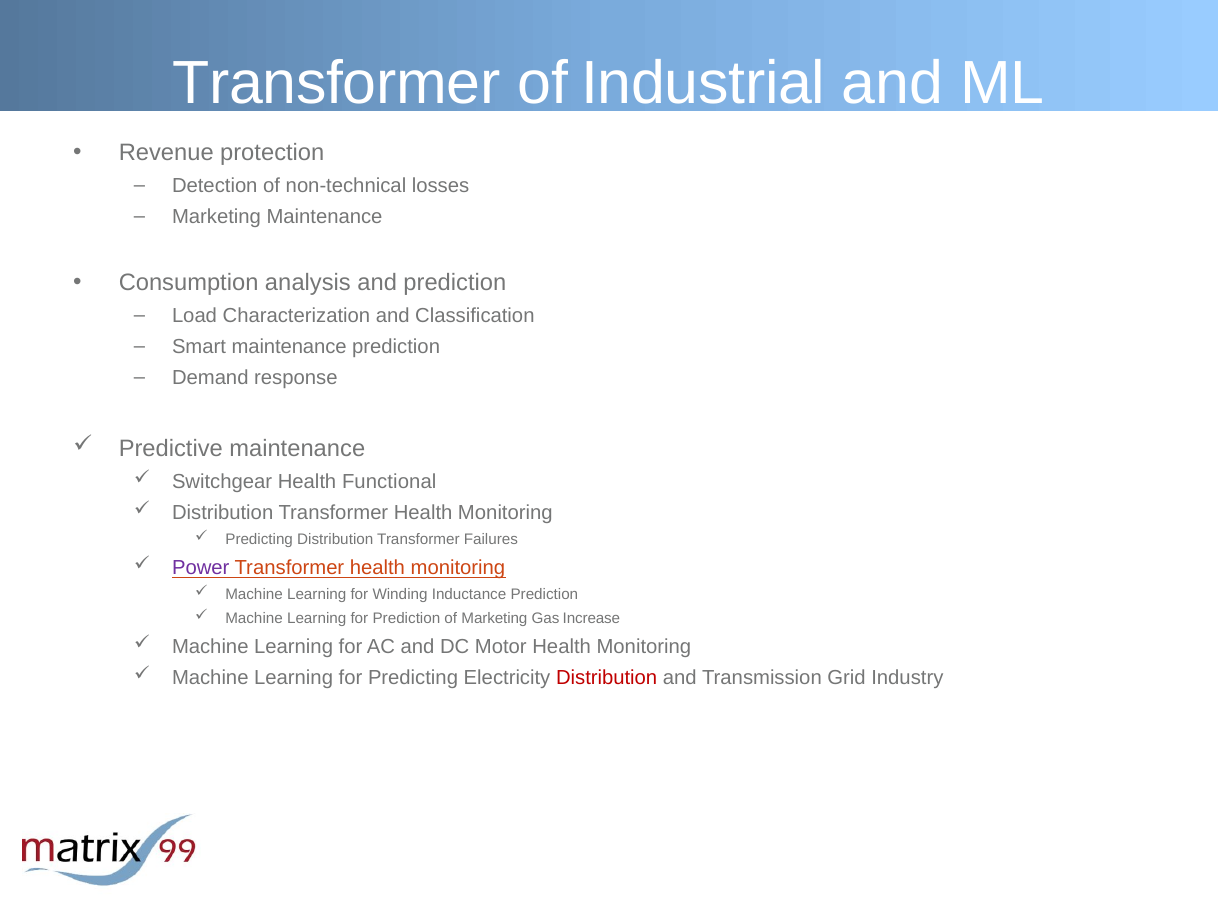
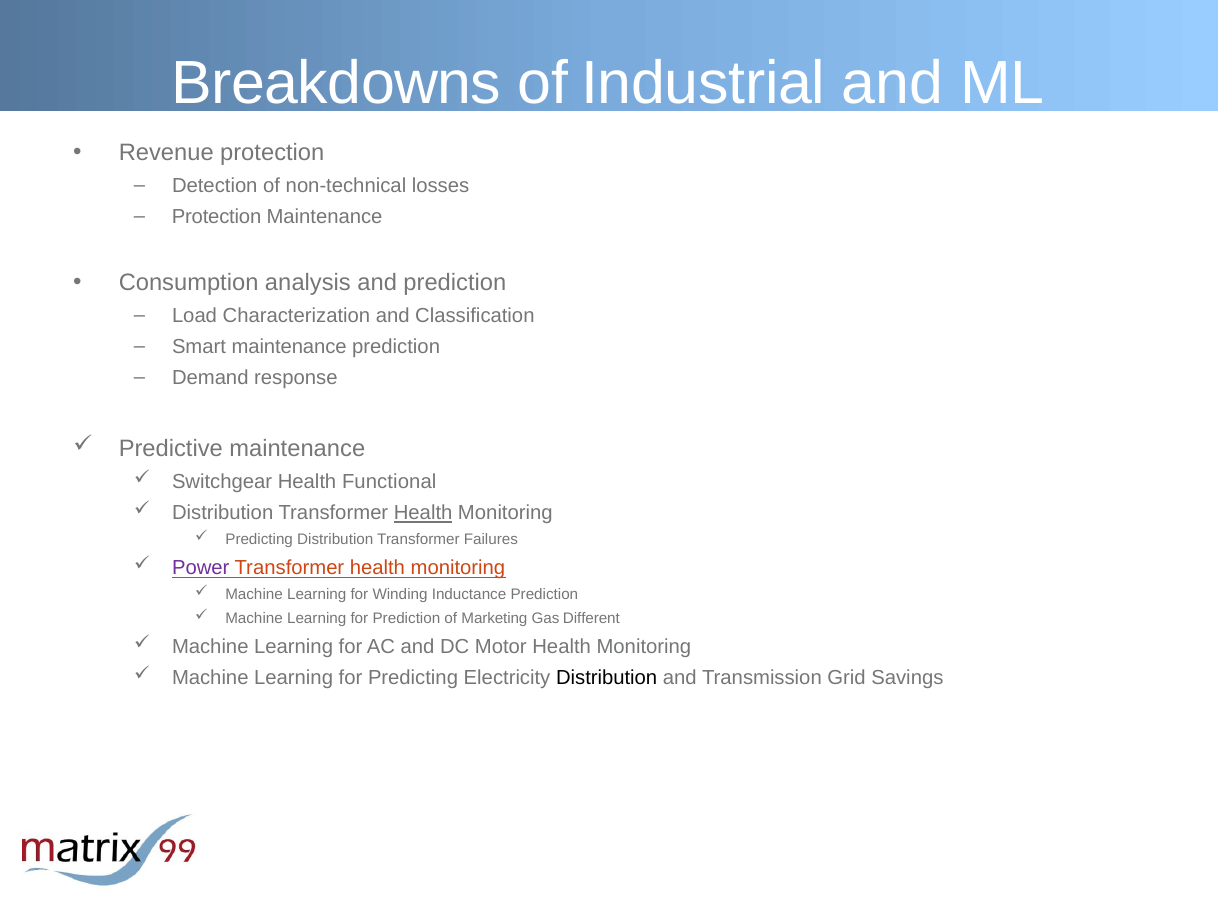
Transformer at (336, 83): Transformer -> Breakdowns
Marketing at (216, 217): Marketing -> Protection
Health at (423, 513) underline: none -> present
Increase: Increase -> Different
Distribution at (607, 678) colour: red -> black
Industry: Industry -> Savings
